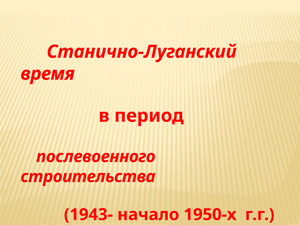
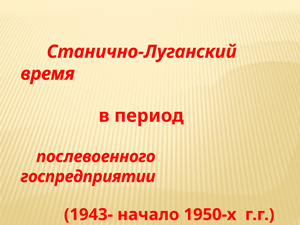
строительства: строительства -> госпредприятии
